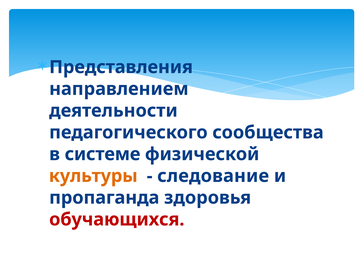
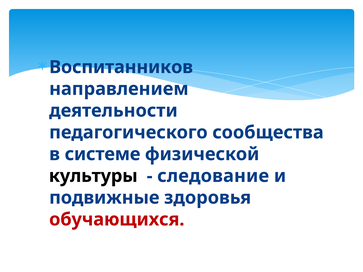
Представления: Представления -> Воспитанников
культуры colour: orange -> black
пропаганда: пропаганда -> подвижные
